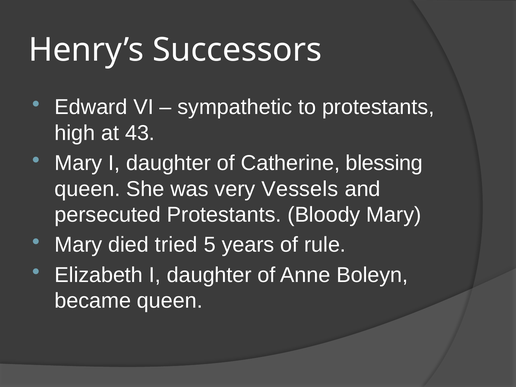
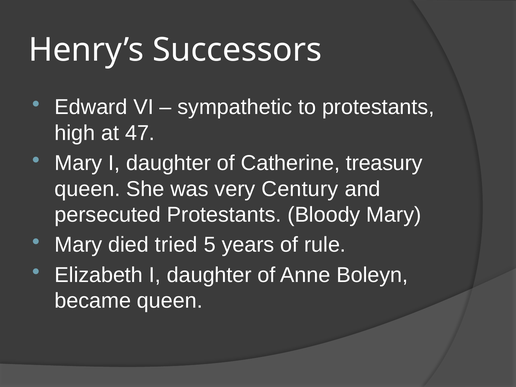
43: 43 -> 47
blessing: blessing -> treasury
Vessels: Vessels -> Century
